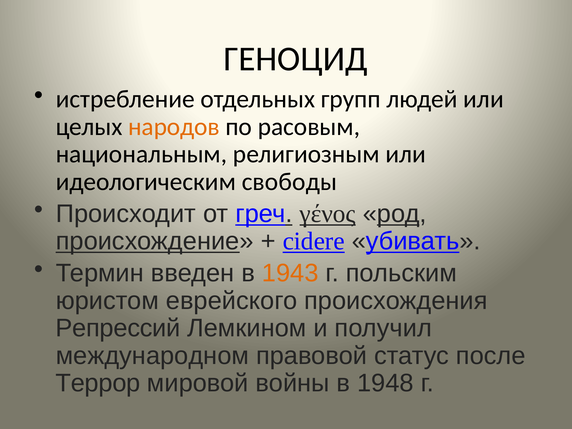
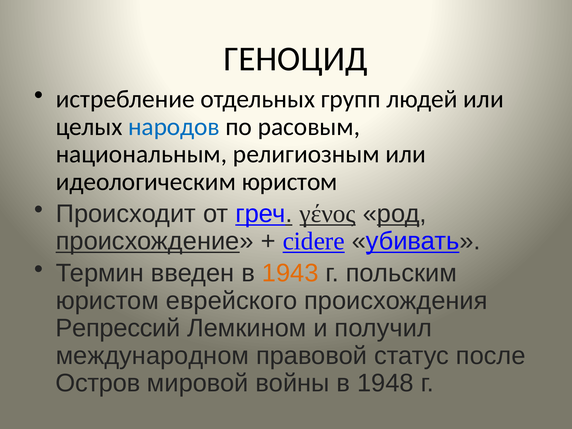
народов colour: orange -> blue
идеологическим свободы: свободы -> юристом
Террор: Террор -> Остров
